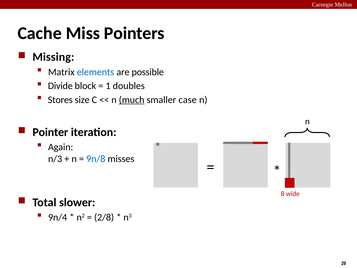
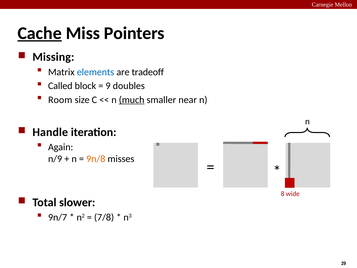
Cache underline: none -> present
possible: possible -> tradeoff
Divide: Divide -> Called
1: 1 -> 9
Stores: Stores -> Room
case: case -> near
Pointer: Pointer -> Handle
n/3: n/3 -> n/9
9n/8 colour: blue -> orange
9n/4: 9n/4 -> 9n/7
2/8: 2/8 -> 7/8
